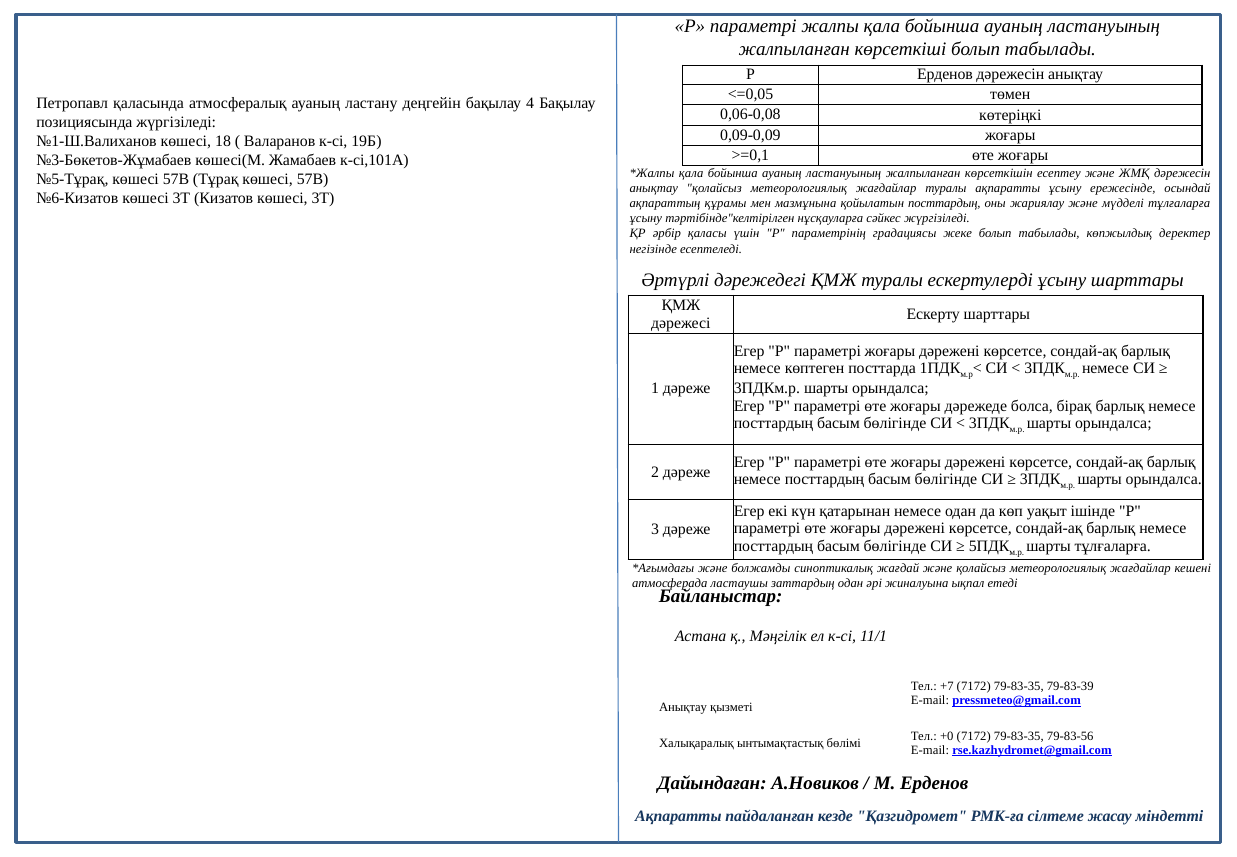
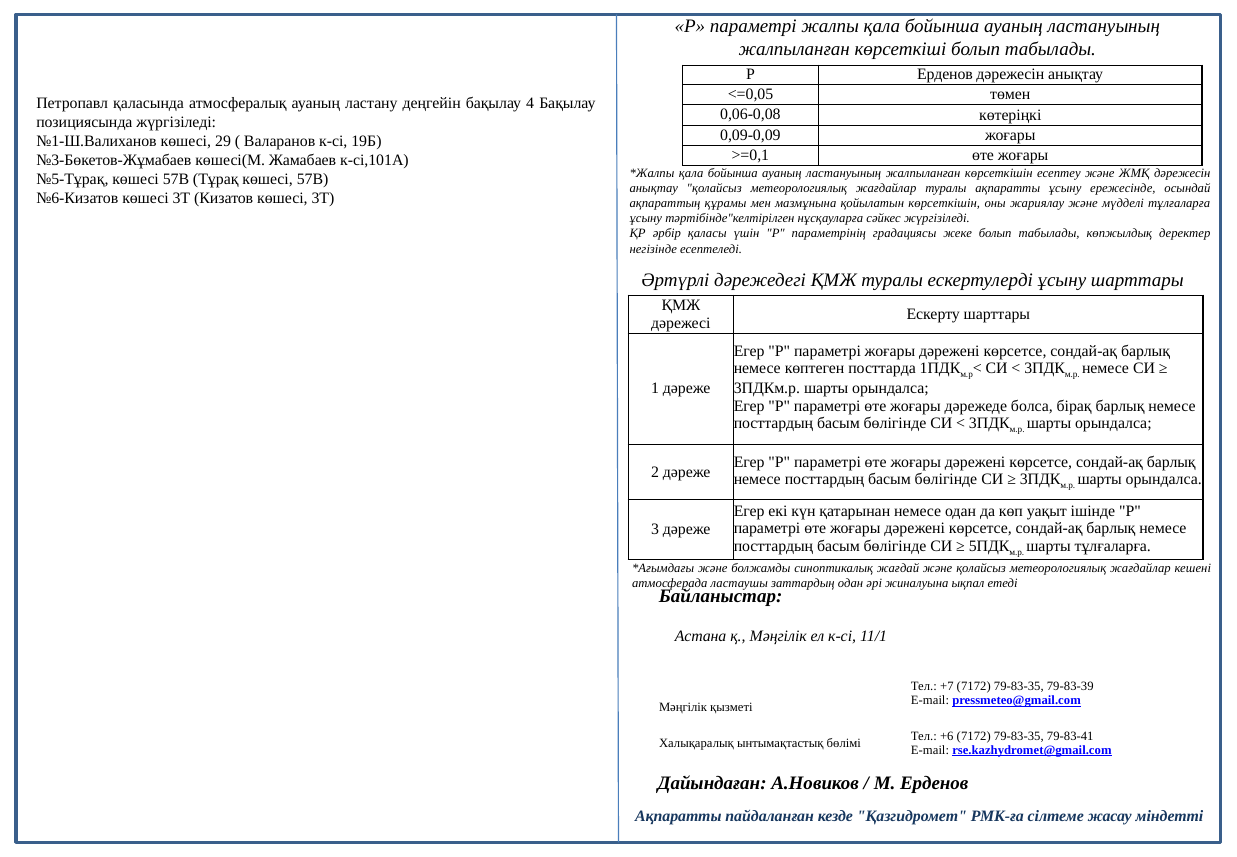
18: 18 -> 29
қойылатын посттардың: посттардың -> көрсеткішін
Анықтау at (683, 707): Анықтау -> Мәңгілік
+0: +0 -> +6
79-83-56: 79-83-56 -> 79-83-41
